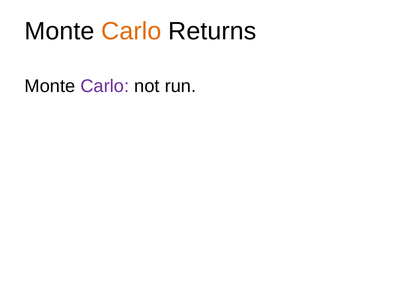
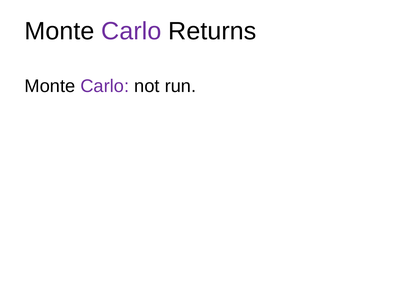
Carlo at (131, 31) colour: orange -> purple
